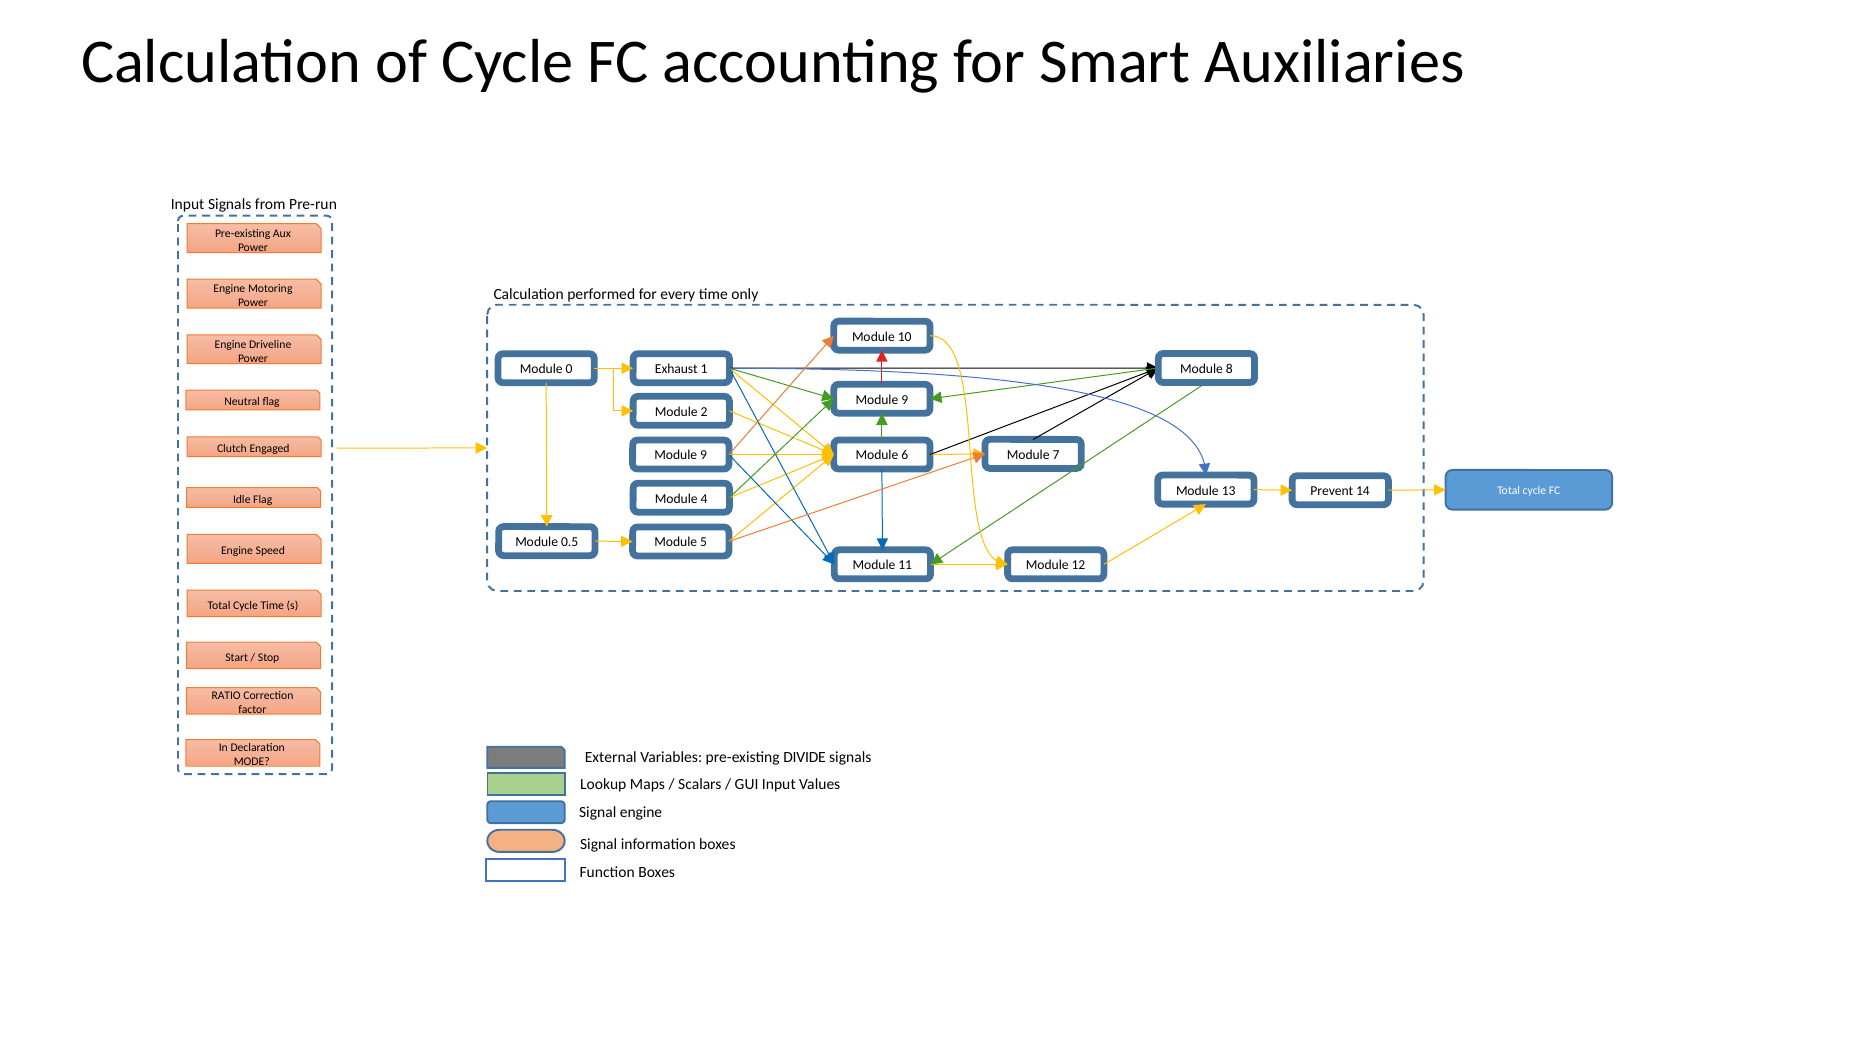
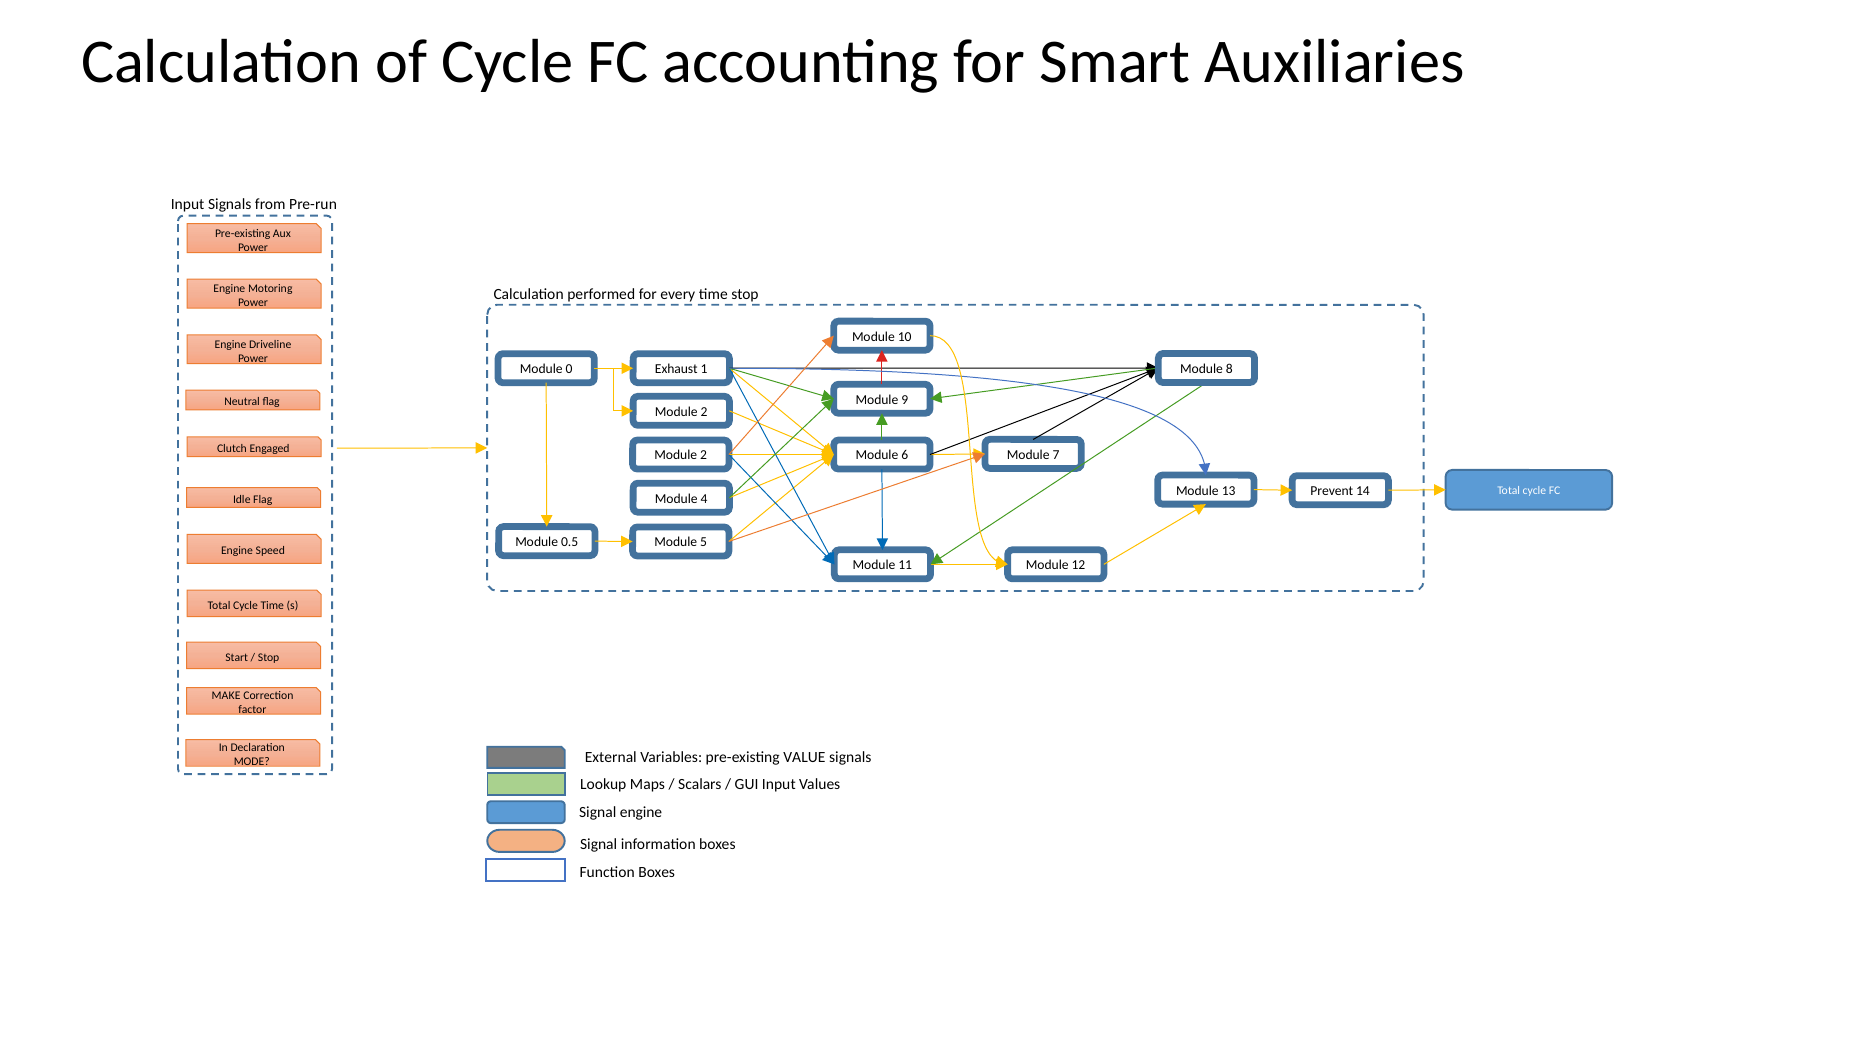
time only: only -> stop
9 at (704, 456): 9 -> 2
RATIO: RATIO -> MAKE
DIVIDE: DIVIDE -> VALUE
